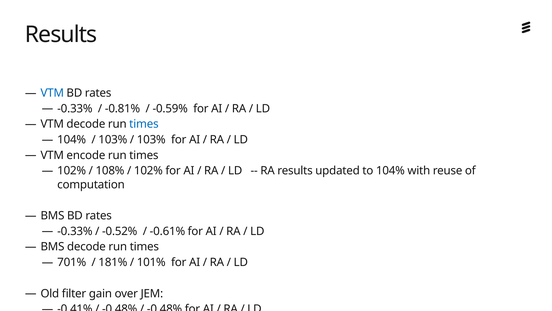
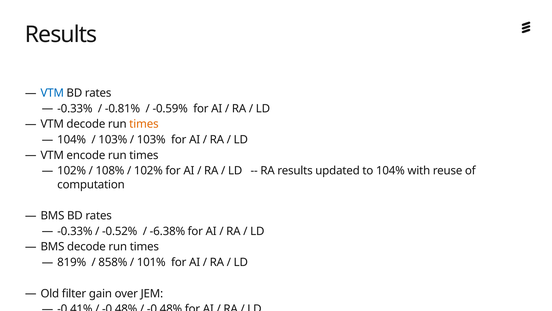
times at (144, 124) colour: blue -> orange
-0.61%: -0.61% -> -6.38%
701%: 701% -> 819%
181%: 181% -> 858%
